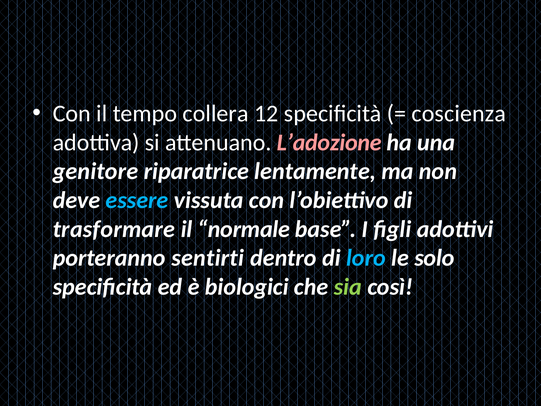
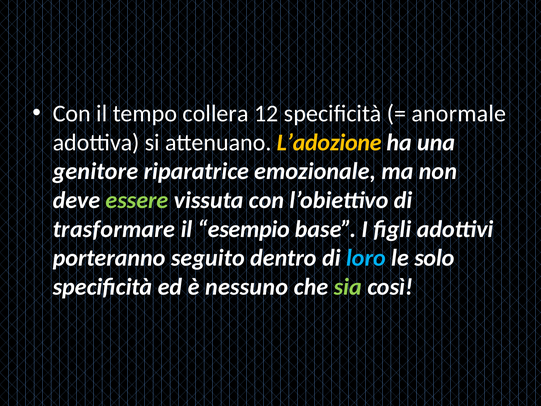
coscienza: coscienza -> anormale
L’adozione colour: pink -> yellow
lentamente: lentamente -> emozionale
essere colour: light blue -> light green
normale: normale -> esempio
sentirti: sentirti -> seguito
biologici: biologici -> nessuno
